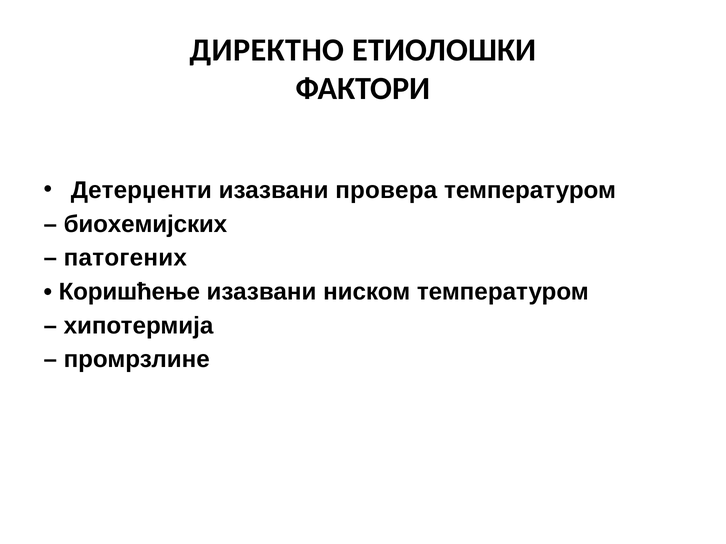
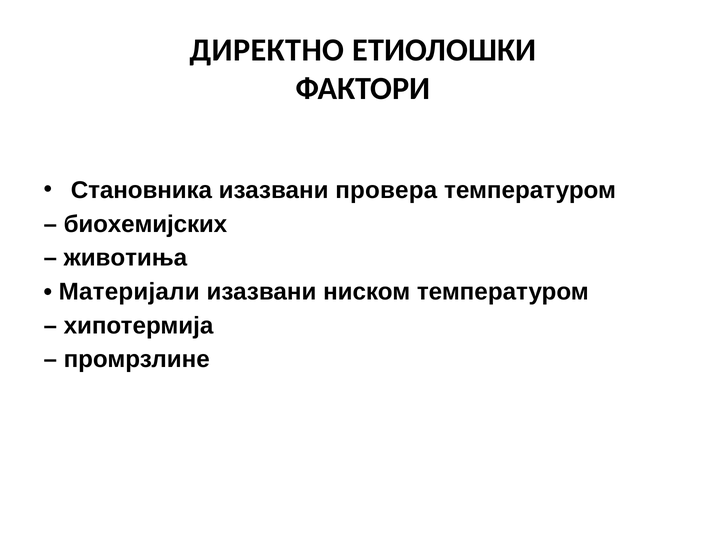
Детерџенти: Детерџенти -> Становника
патогених: патогених -> животиња
Коришћење: Коришћење -> Материјали
